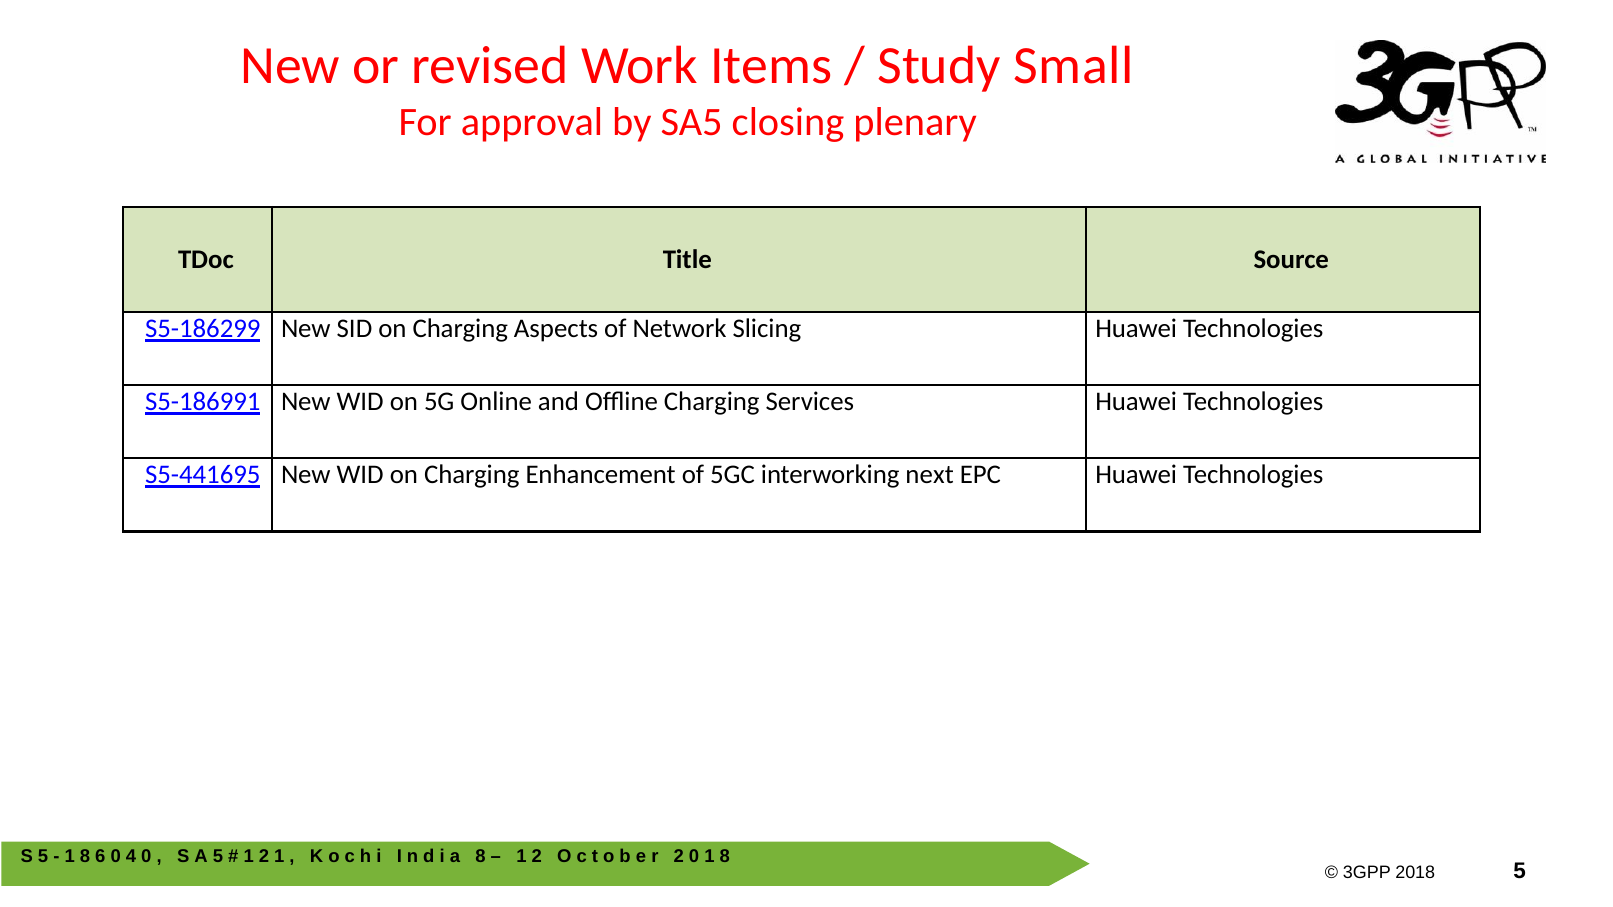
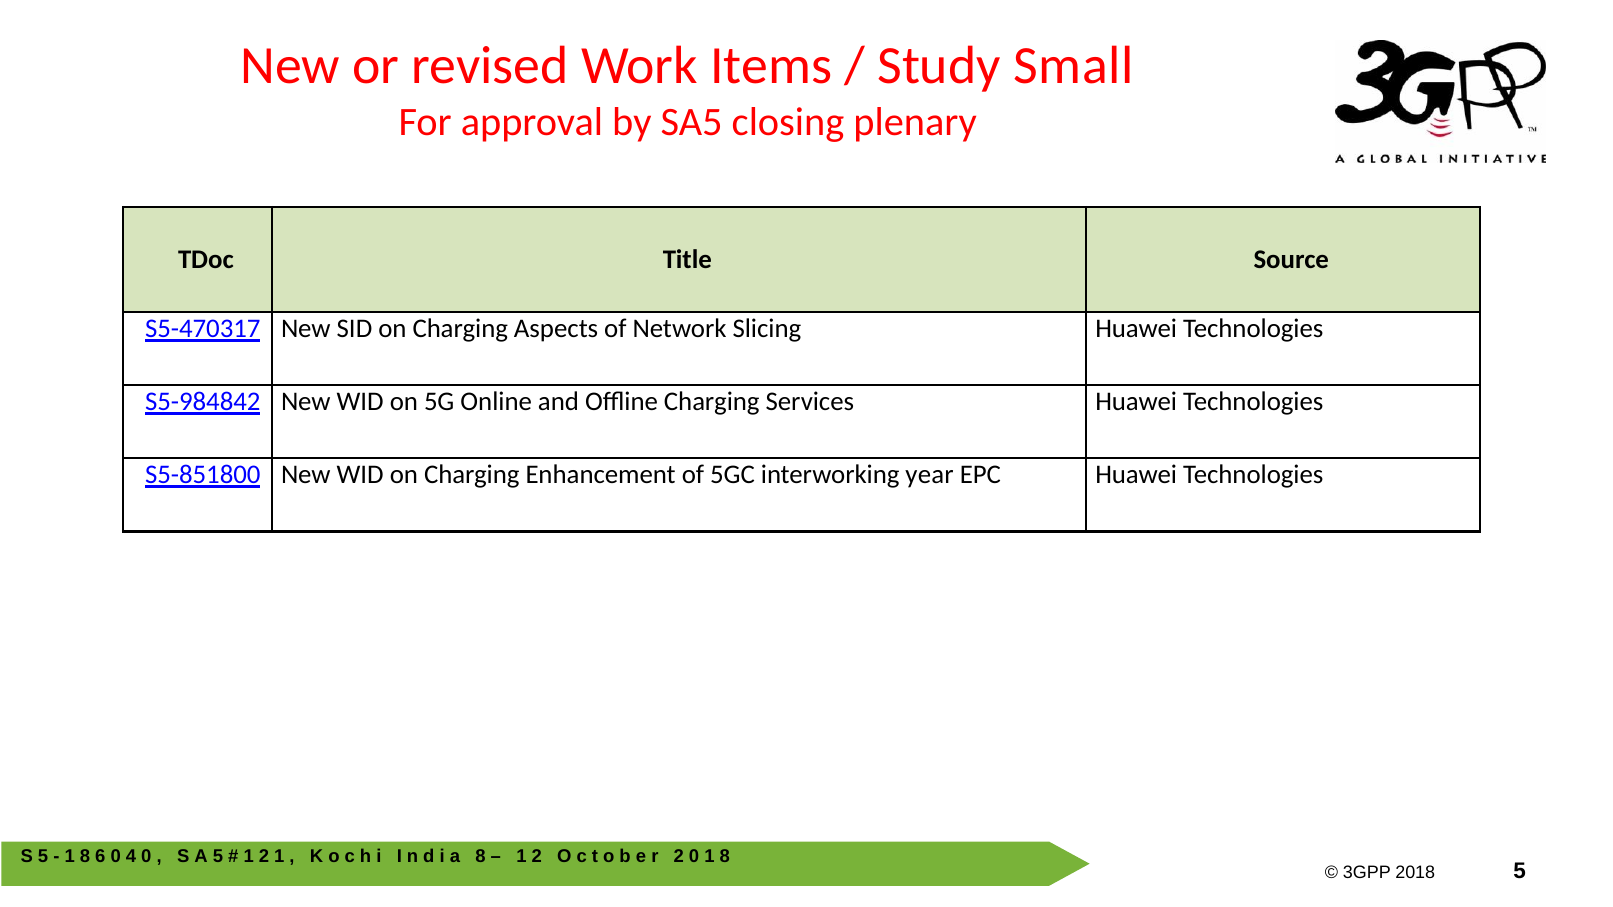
S5-186299: S5-186299 -> S5-470317
S5-186991: S5-186991 -> S5-984842
S5-441695: S5-441695 -> S5-851800
next: next -> year
